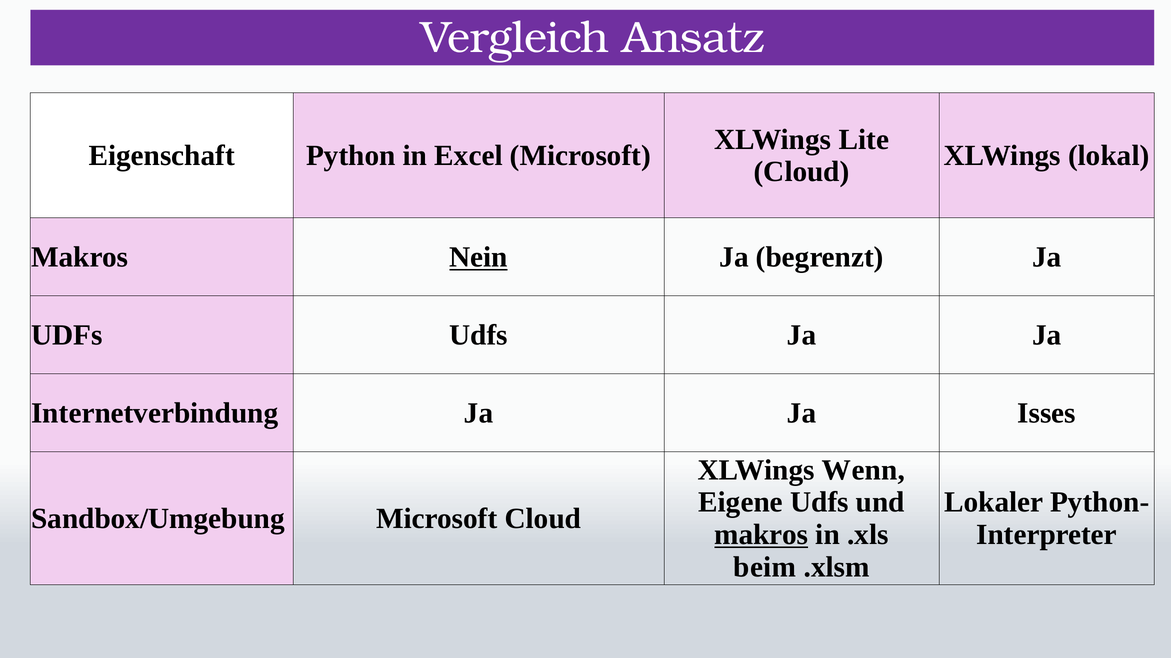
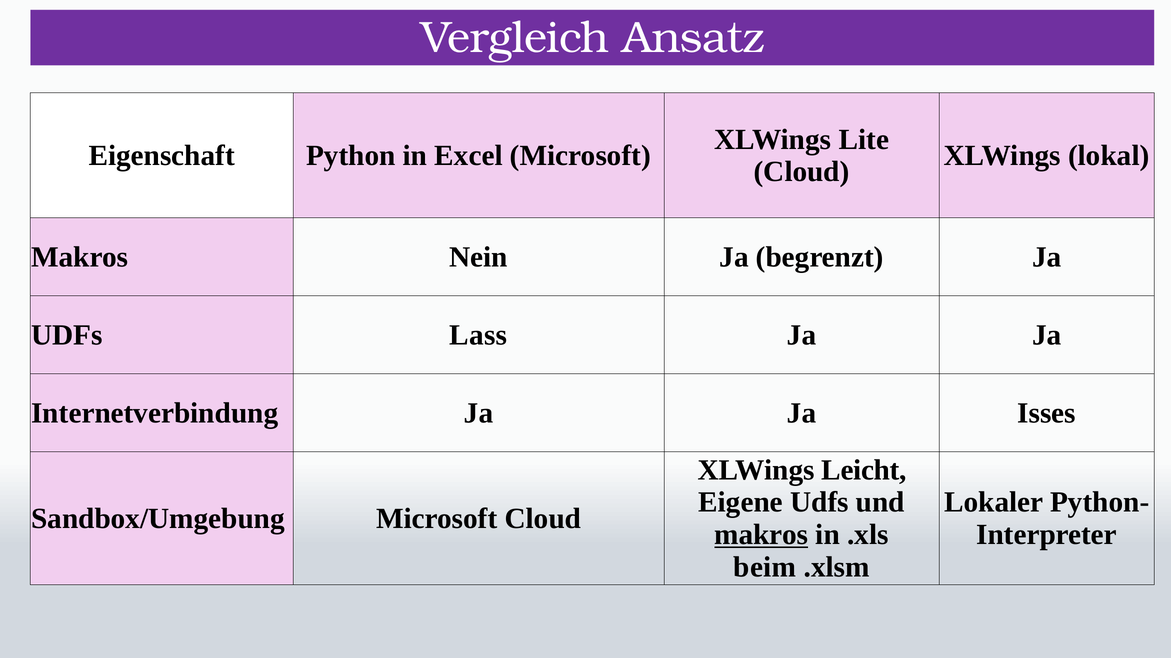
Nein underline: present -> none
UDFs Udfs: Udfs -> Lass
Wenn: Wenn -> Leicht
